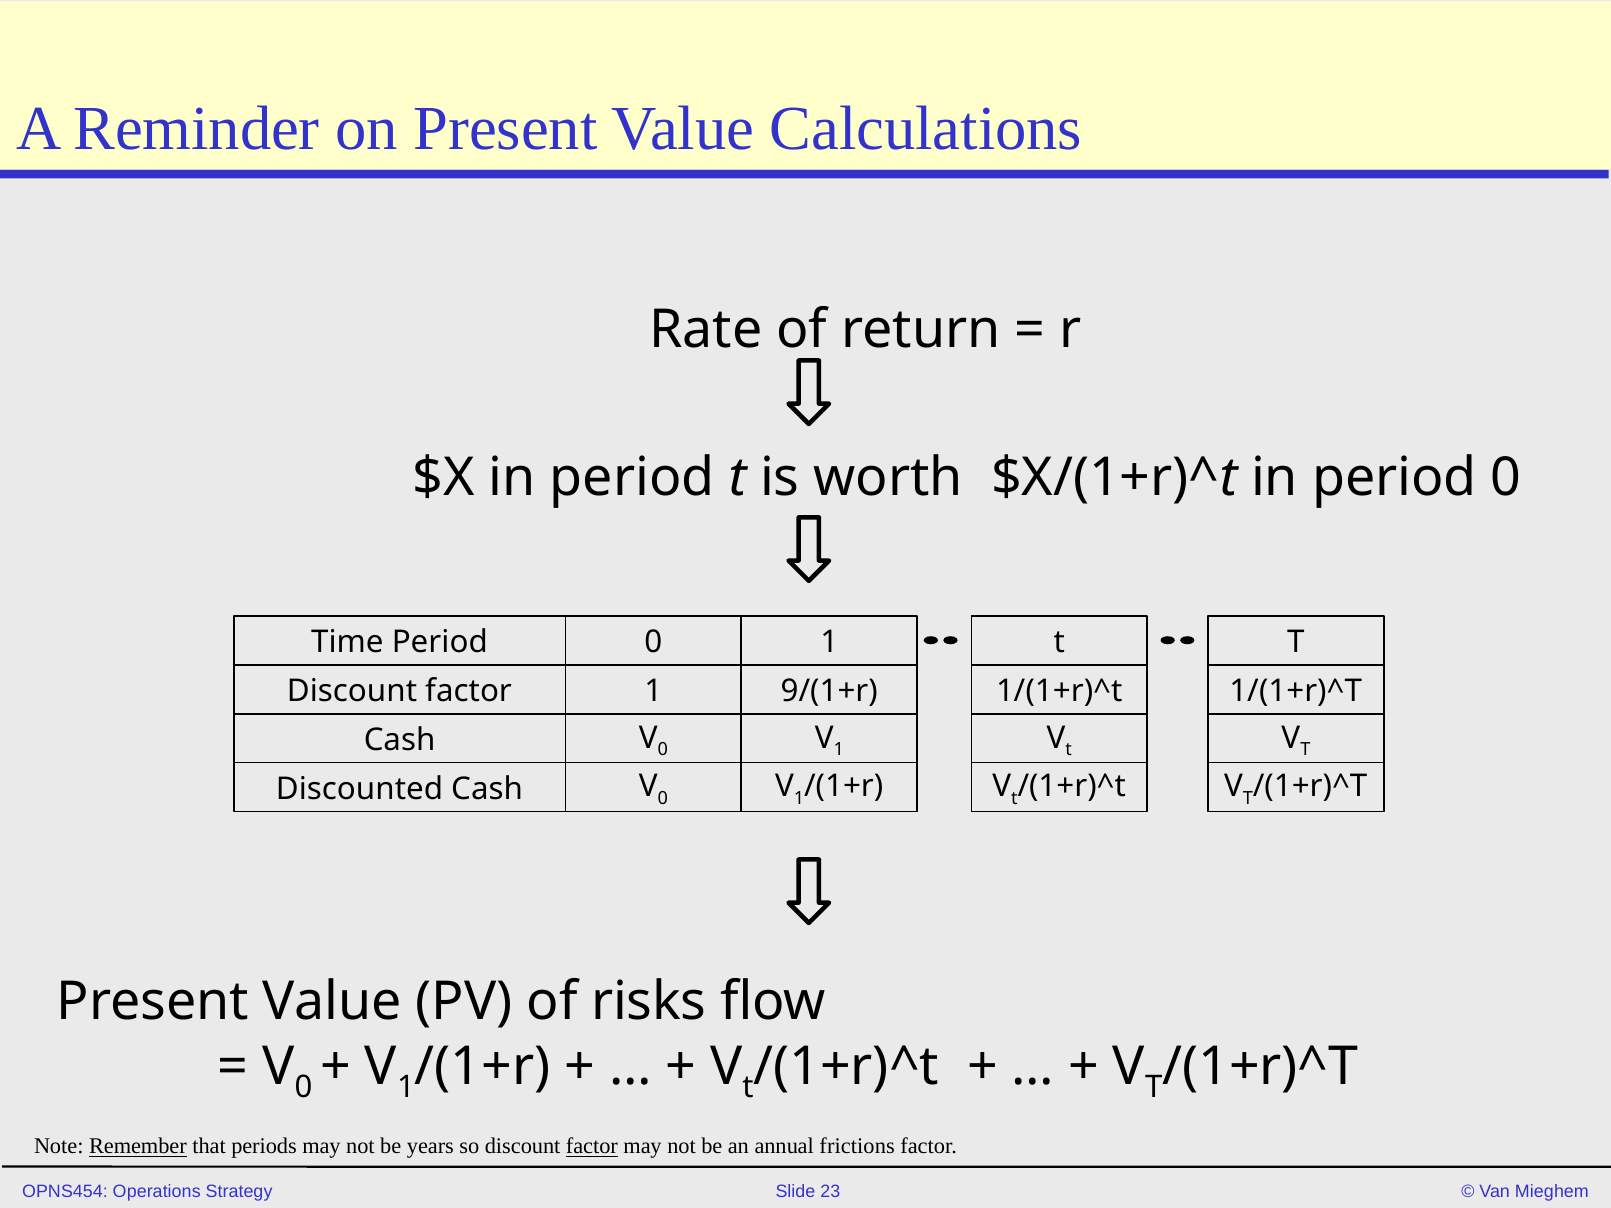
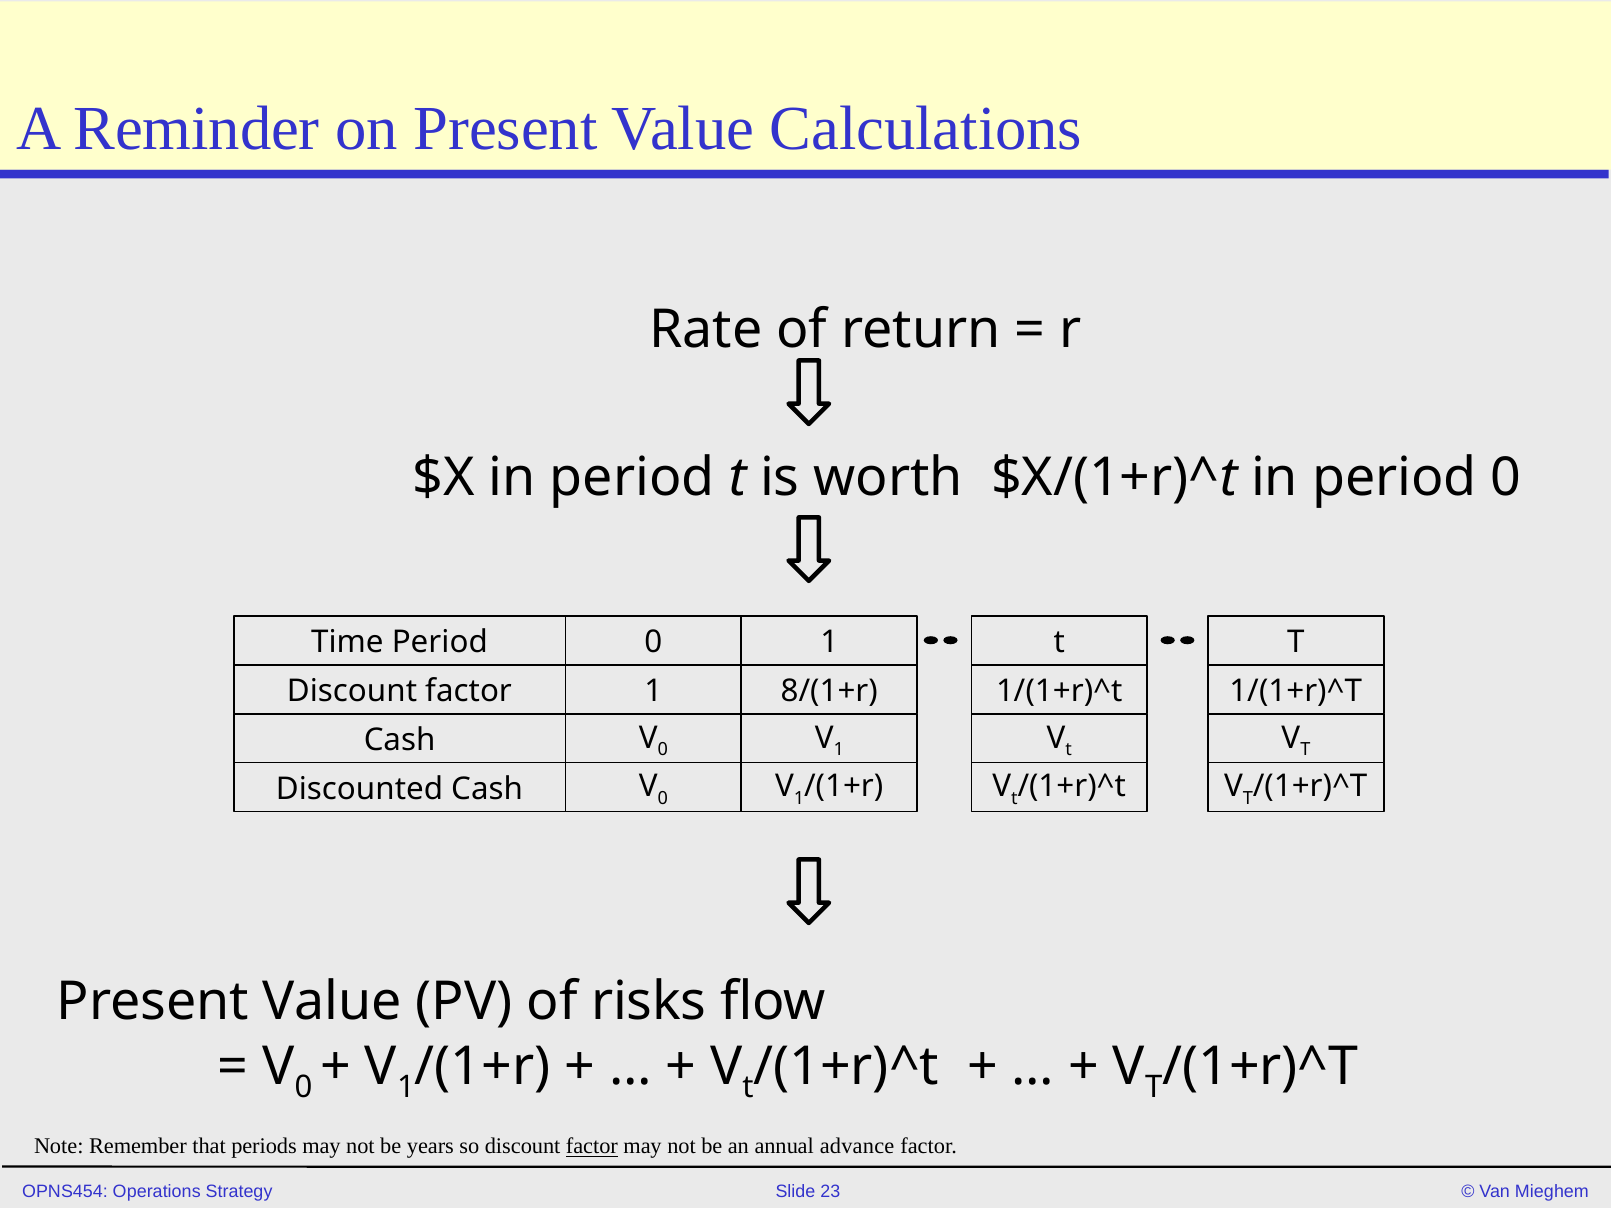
9/(1+r: 9/(1+r -> 8/(1+r
Remember underline: present -> none
frictions: frictions -> advance
